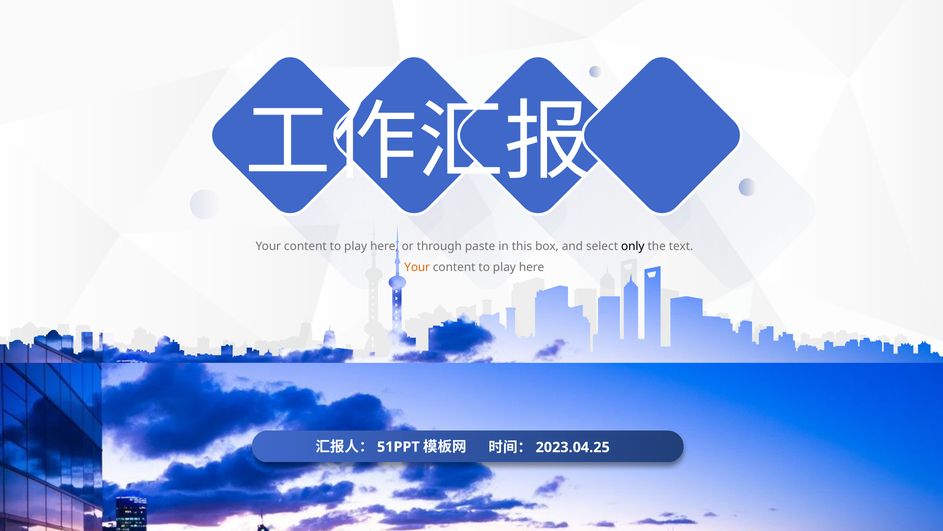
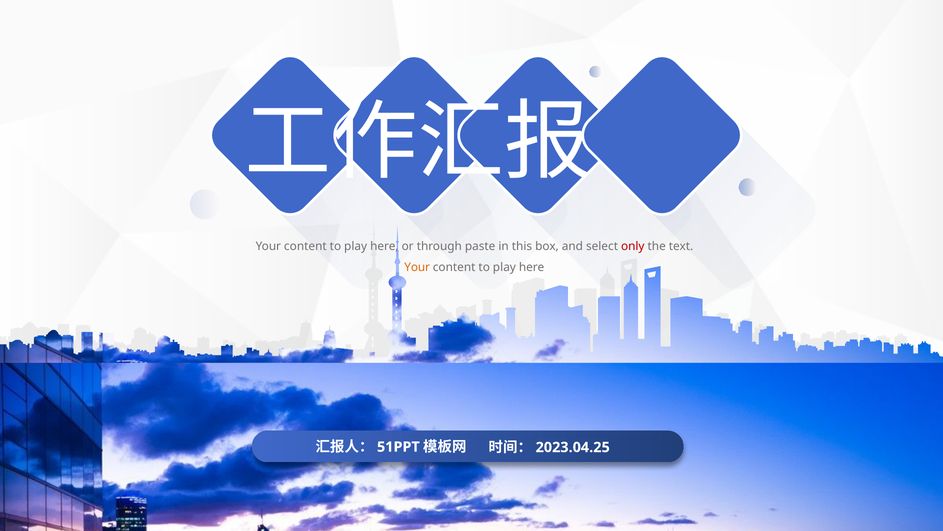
only colour: black -> red
